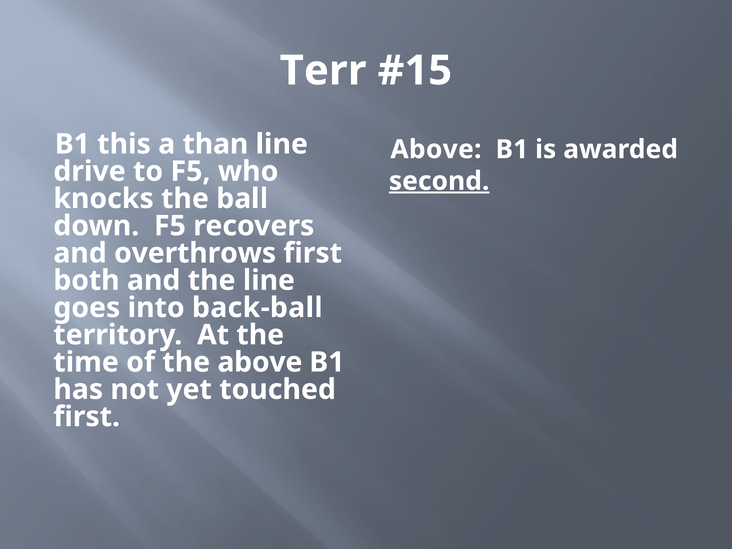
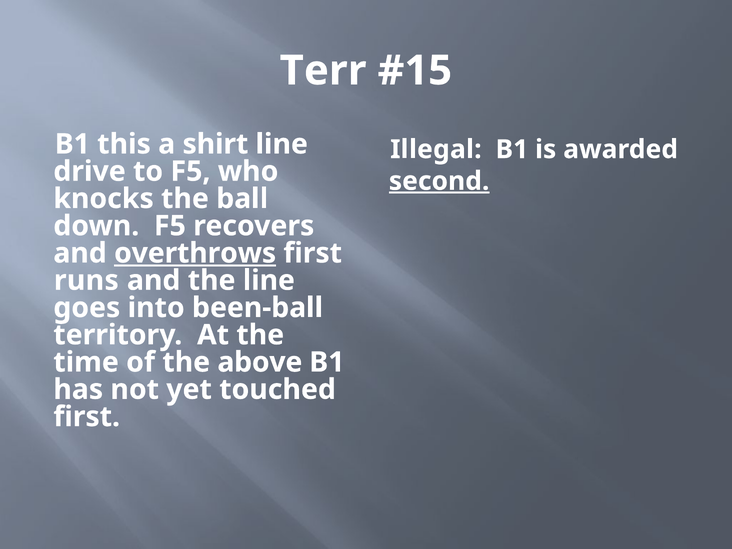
than: than -> shirt
Above at (436, 149): Above -> Illegal
overthrows underline: none -> present
both: both -> runs
back-ball: back-ball -> been-ball
